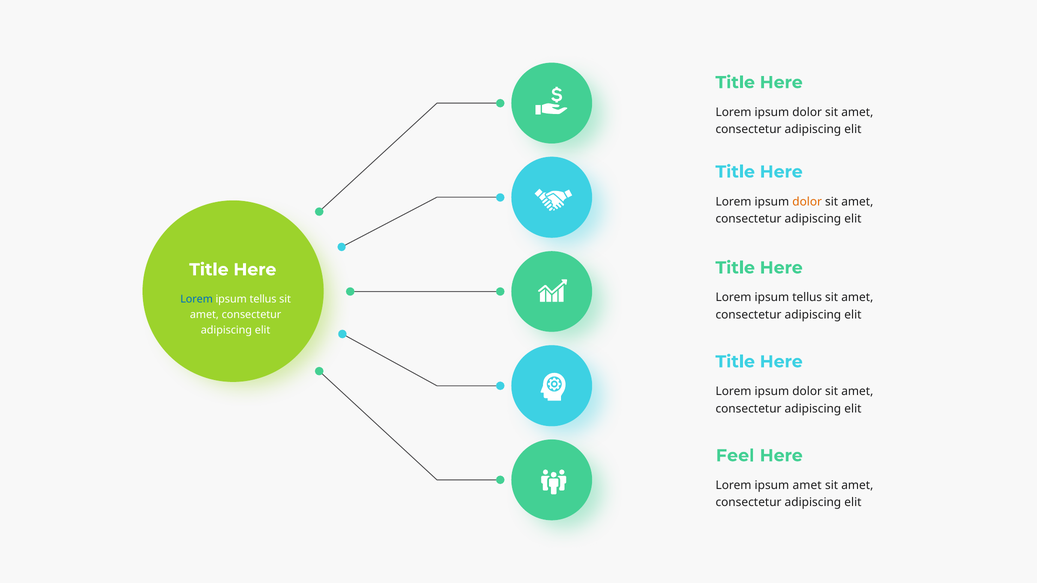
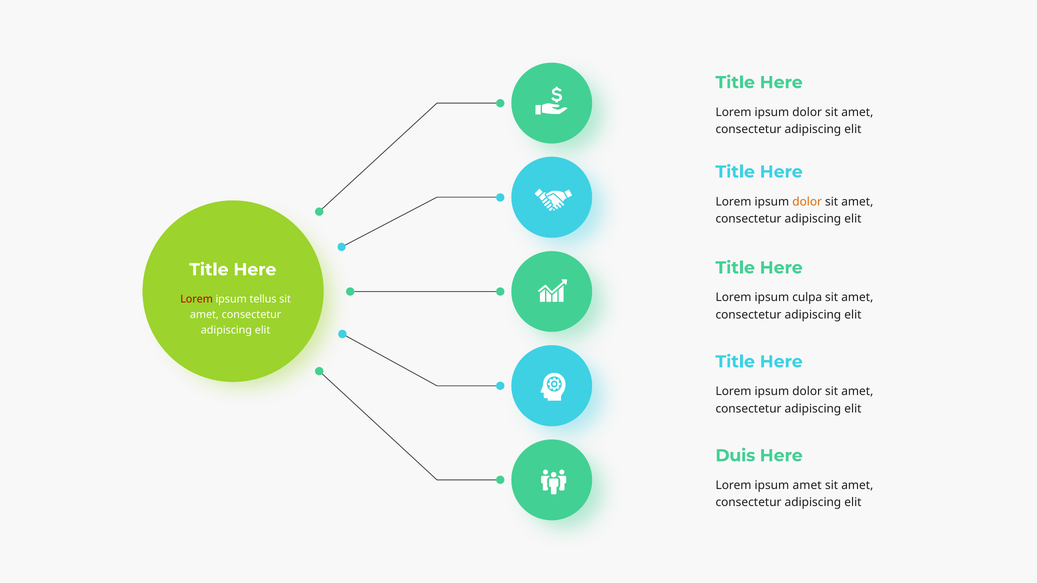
tellus at (807, 298): tellus -> culpa
Lorem at (197, 299) colour: blue -> red
Feel: Feel -> Duis
